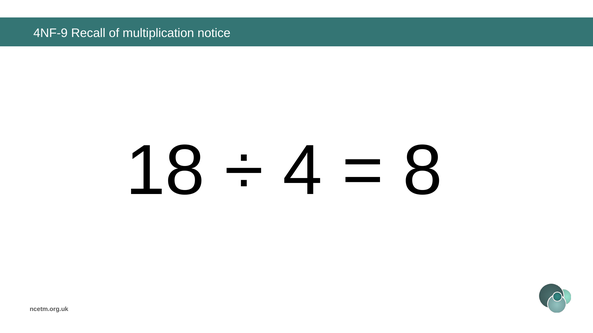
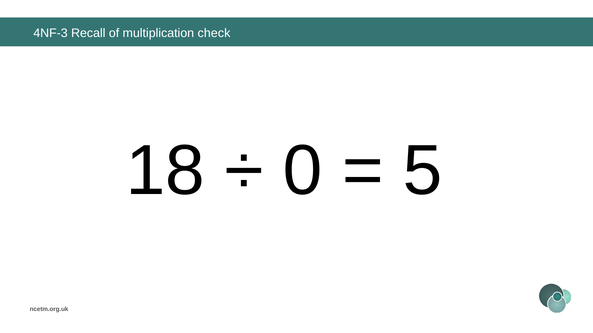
4NF-9: 4NF-9 -> 4NF-3
notice: notice -> check
4: 4 -> 0
8: 8 -> 5
